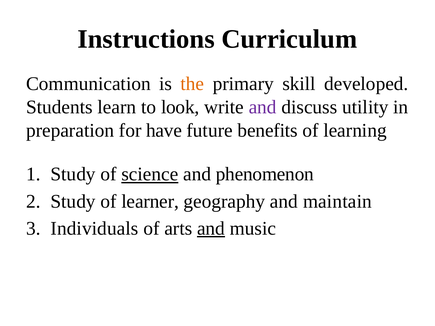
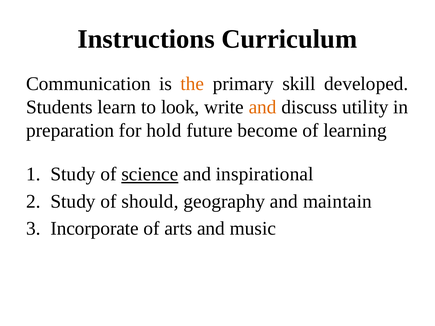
and at (263, 107) colour: purple -> orange
have: have -> hold
benefits: benefits -> become
phenomenon: phenomenon -> inspirational
learner: learner -> should
Individuals: Individuals -> Incorporate
and at (211, 229) underline: present -> none
